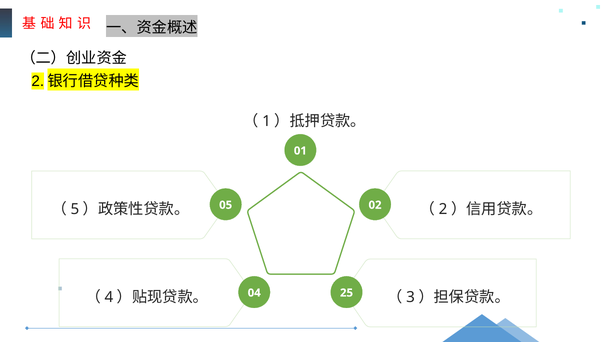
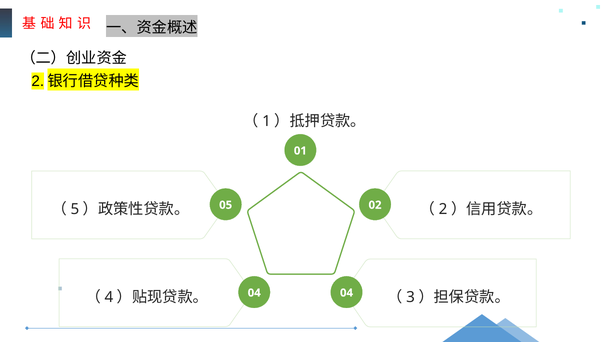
04 25: 25 -> 04
